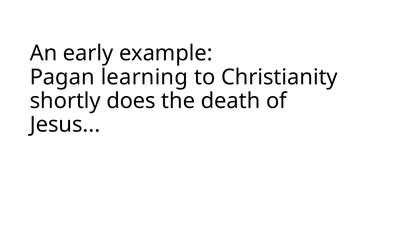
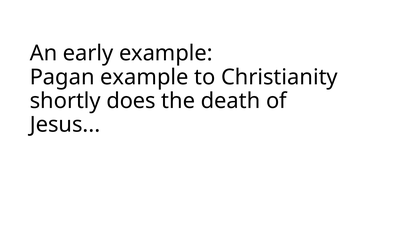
Pagan learning: learning -> example
